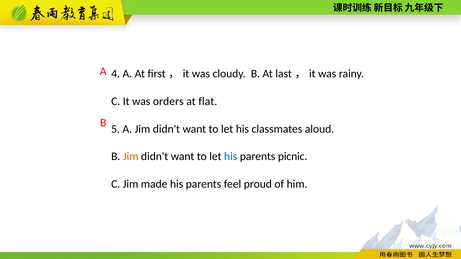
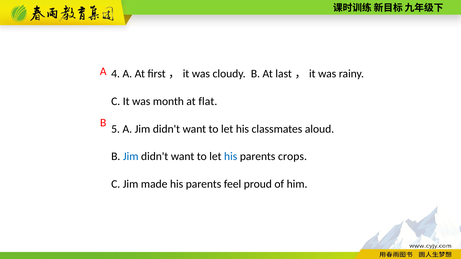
orders: orders -> month
Jim at (131, 157) colour: orange -> blue
picnic: picnic -> crops
